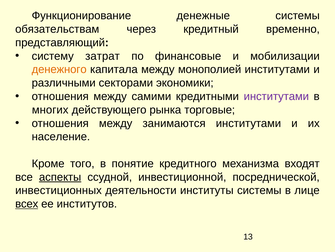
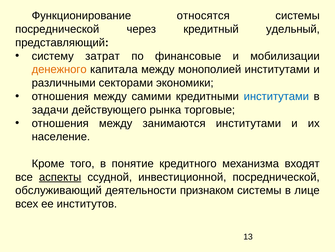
денежные: денежные -> относятся
обязательствам at (57, 29): обязательствам -> посреднической
временно: временно -> удельный
институтами at (276, 96) colour: purple -> blue
многих: многих -> задачи
инвестиционных: инвестиционных -> обслуживающий
институты: институты -> признаком
всех underline: present -> none
